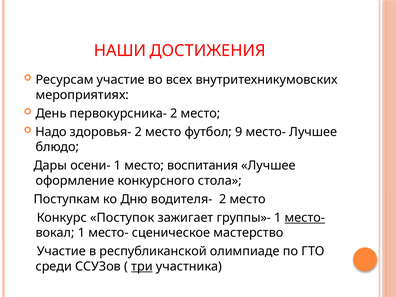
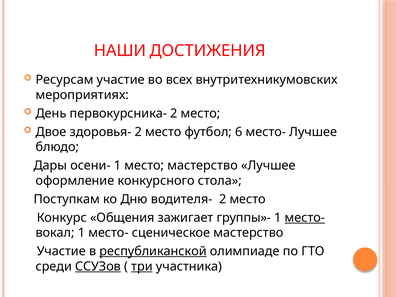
Надо: Надо -> Двое
9: 9 -> 6
место воспитания: воспитания -> мастерство
Поступок: Поступок -> Общения
республиканской underline: none -> present
ССУЗов underline: none -> present
